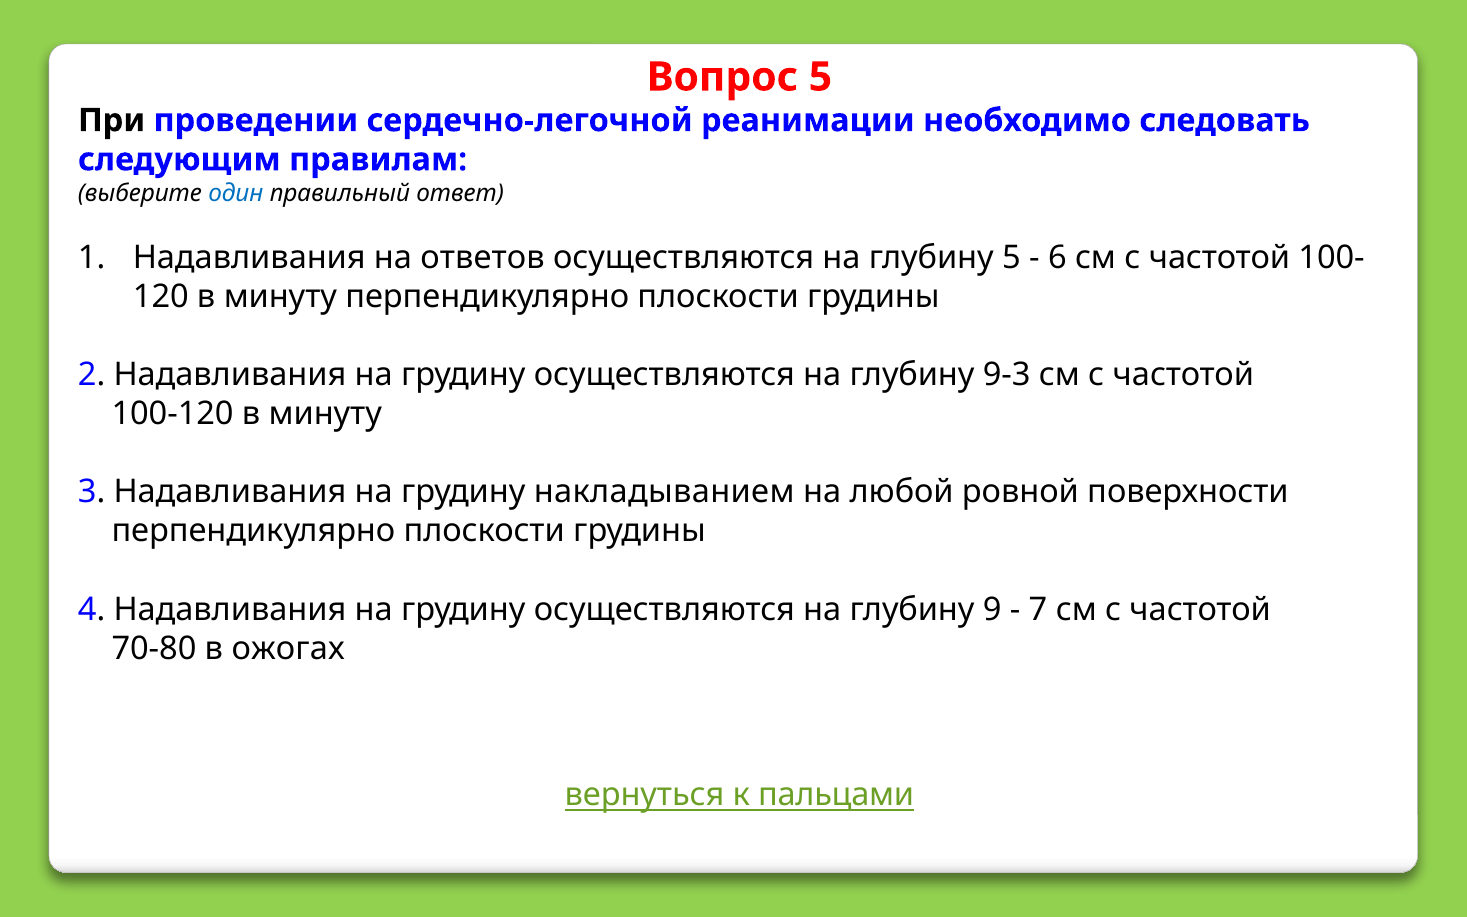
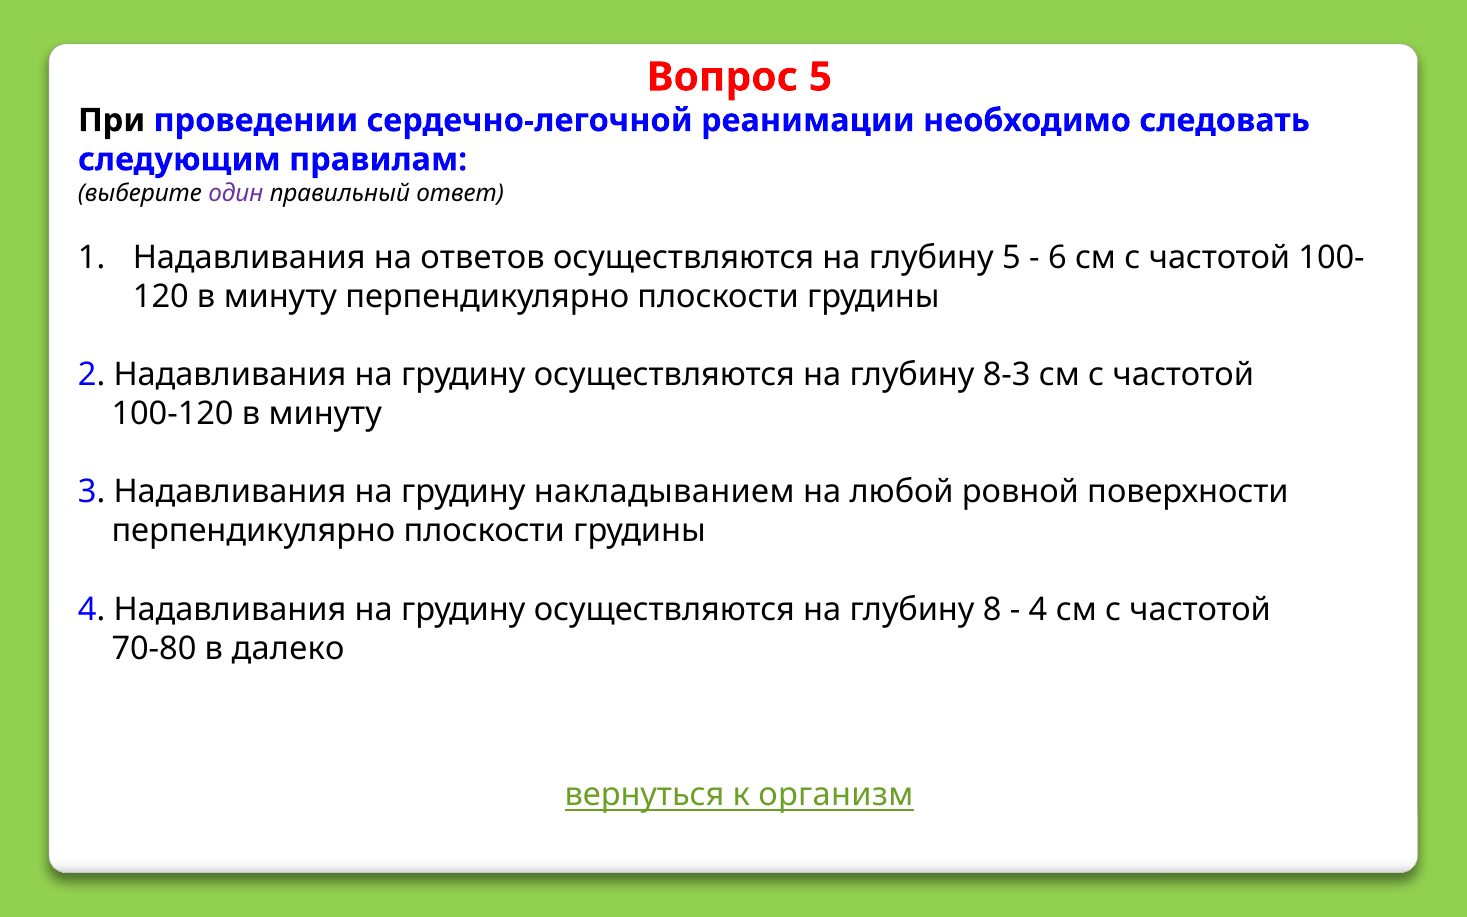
один colour: blue -> purple
9-3: 9-3 -> 8-3
9: 9 -> 8
7 at (1038, 609): 7 -> 4
ожогах: ожогах -> далеко
пальцами: пальцами -> организм
